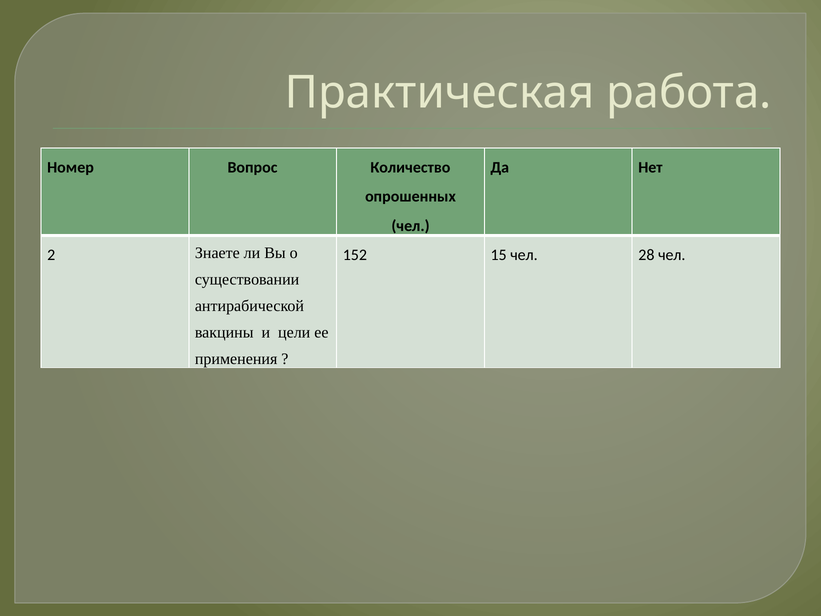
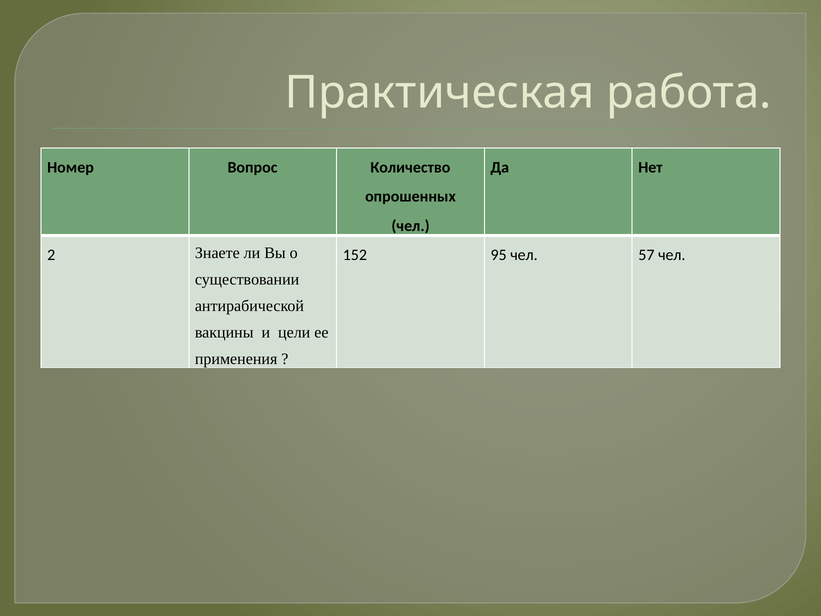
15: 15 -> 95
28: 28 -> 57
